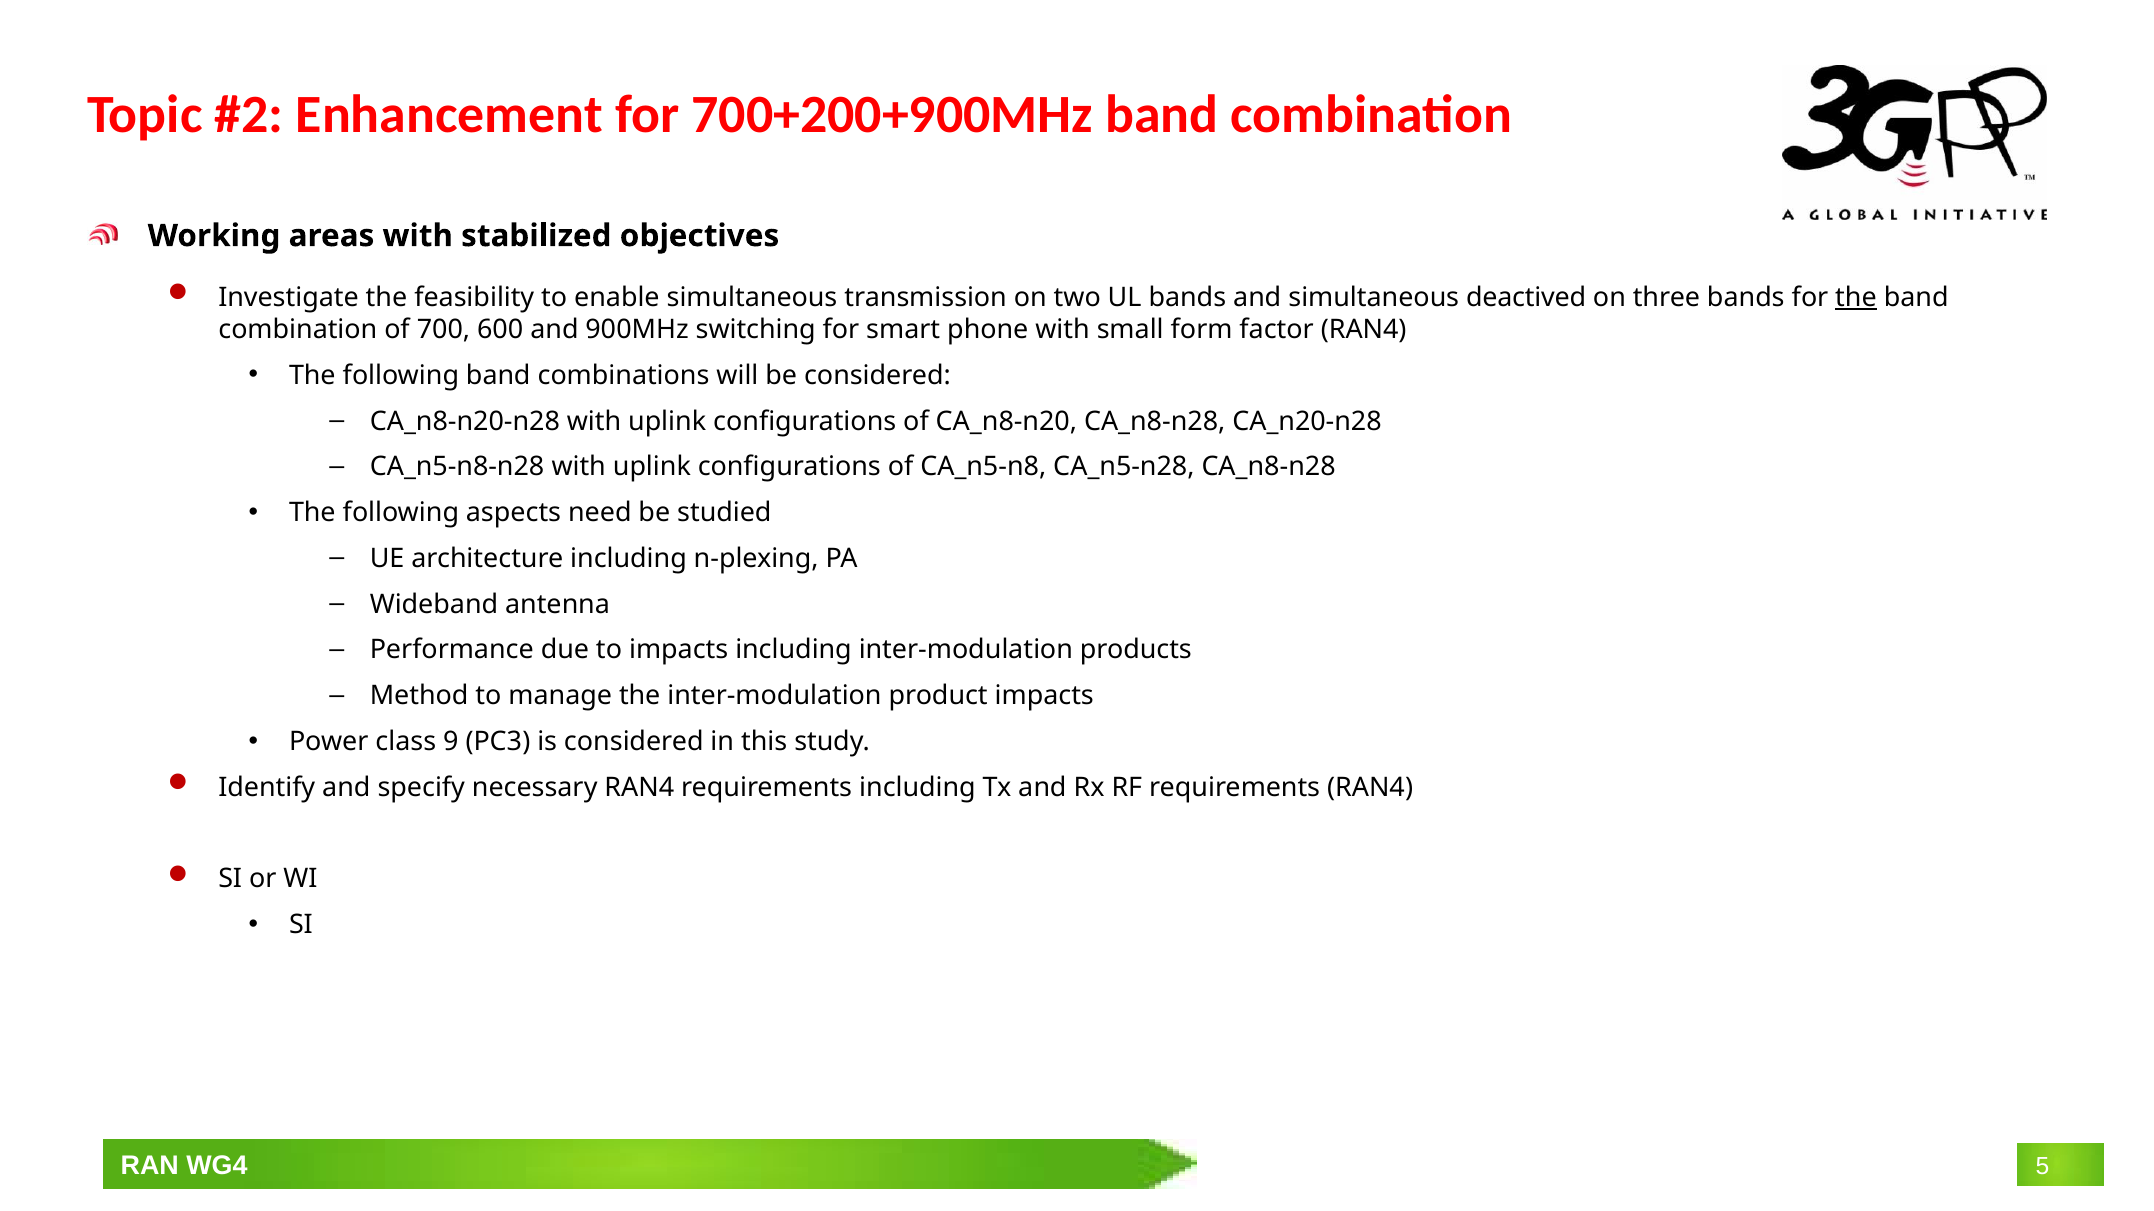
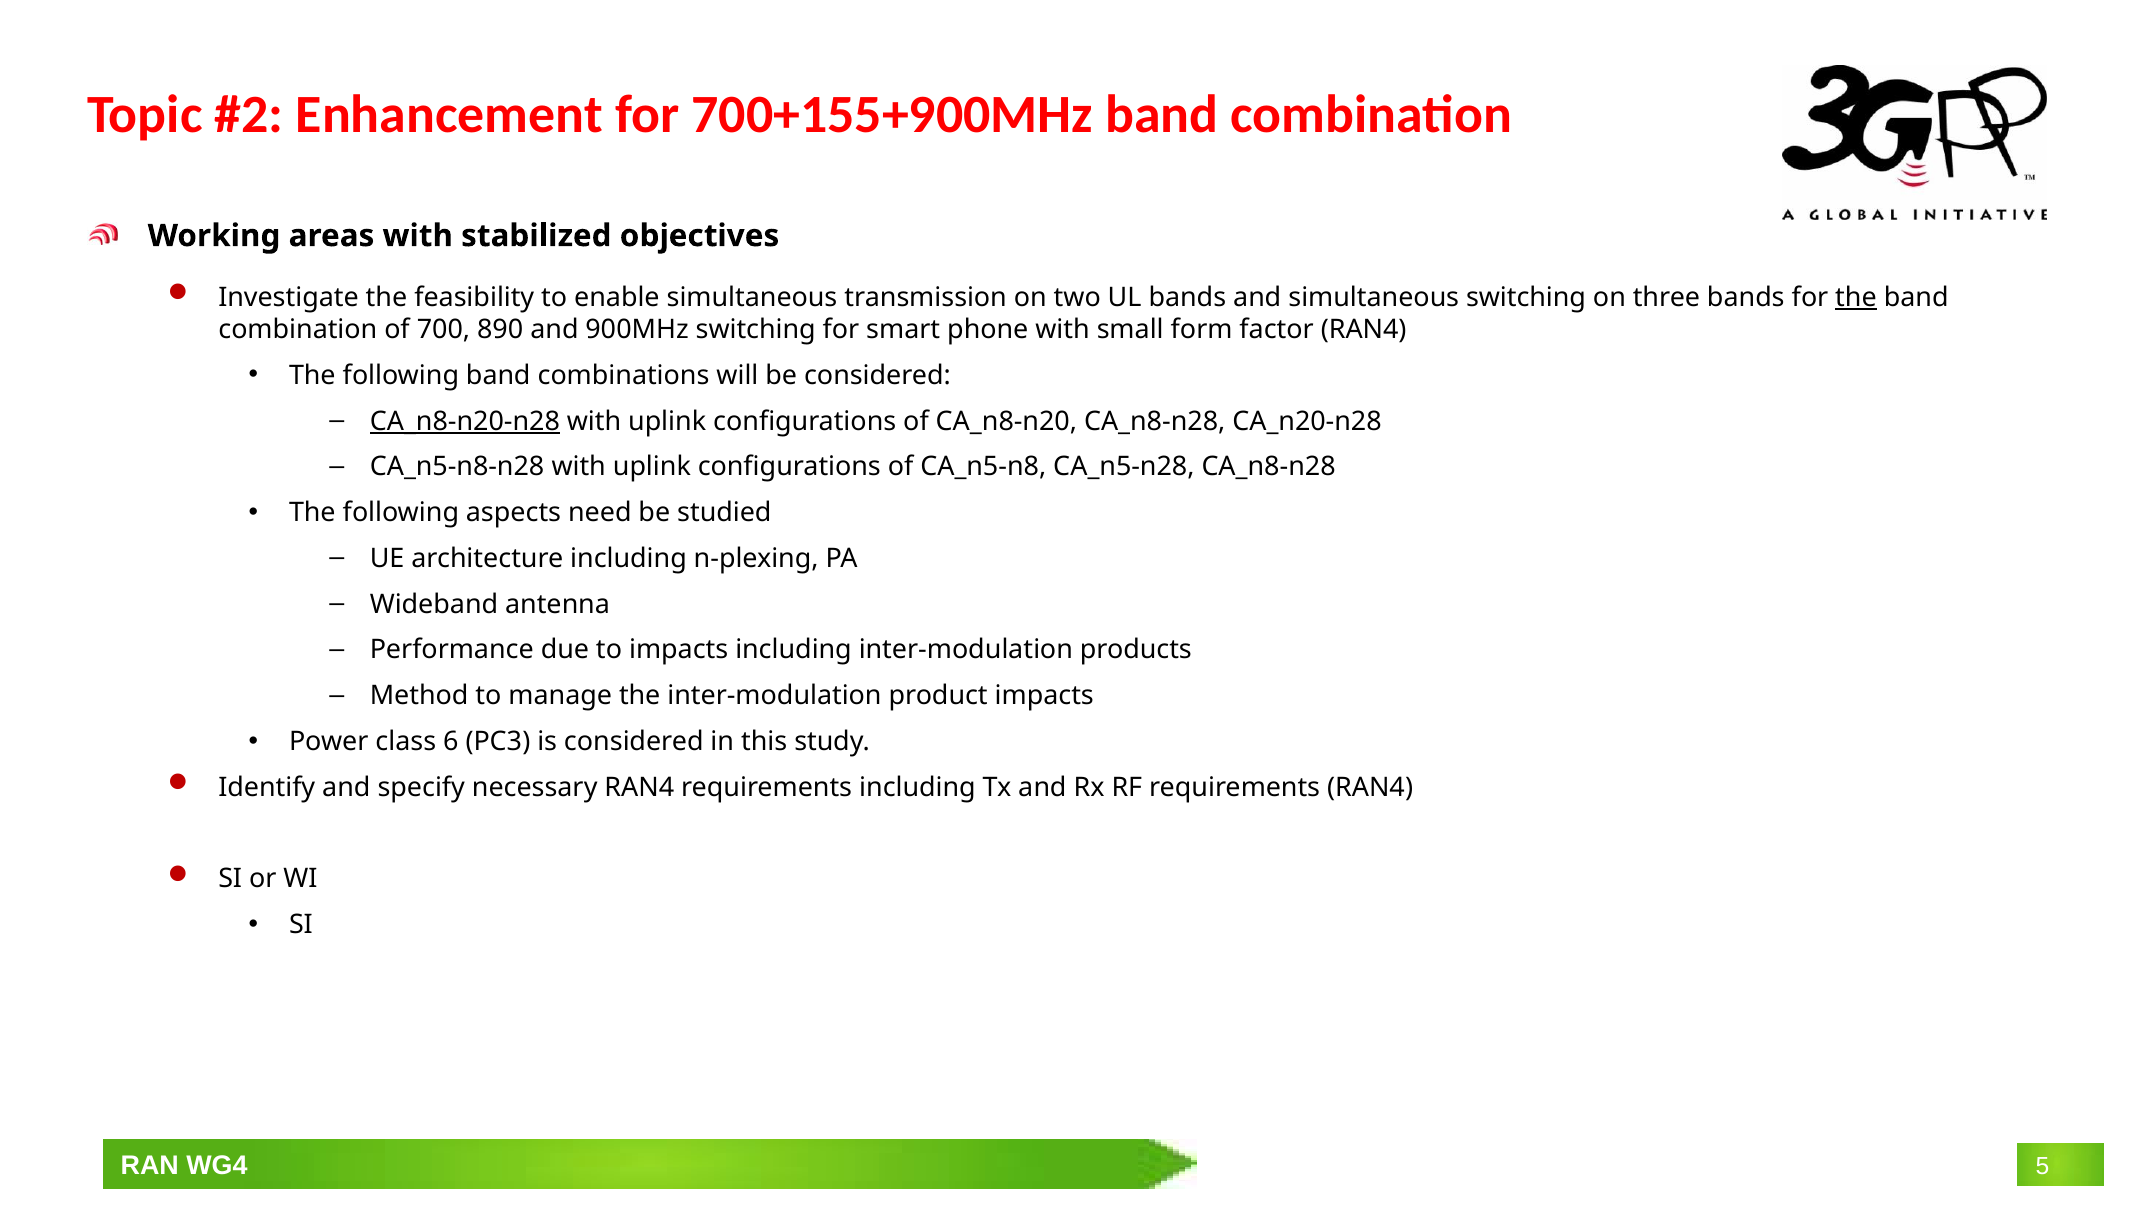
700+200+900MHz: 700+200+900MHz -> 700+155+900MHz
simultaneous deactived: deactived -> switching
600: 600 -> 890
CA_n8-n20-n28 underline: none -> present
9: 9 -> 6
